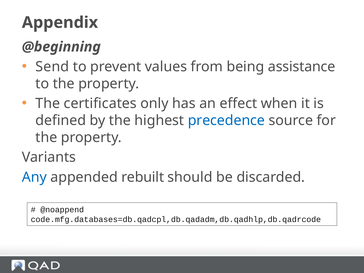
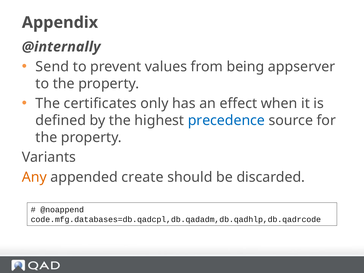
@beginning: @beginning -> @internally
assistance: assistance -> appserver
Any colour: blue -> orange
rebuilt: rebuilt -> create
